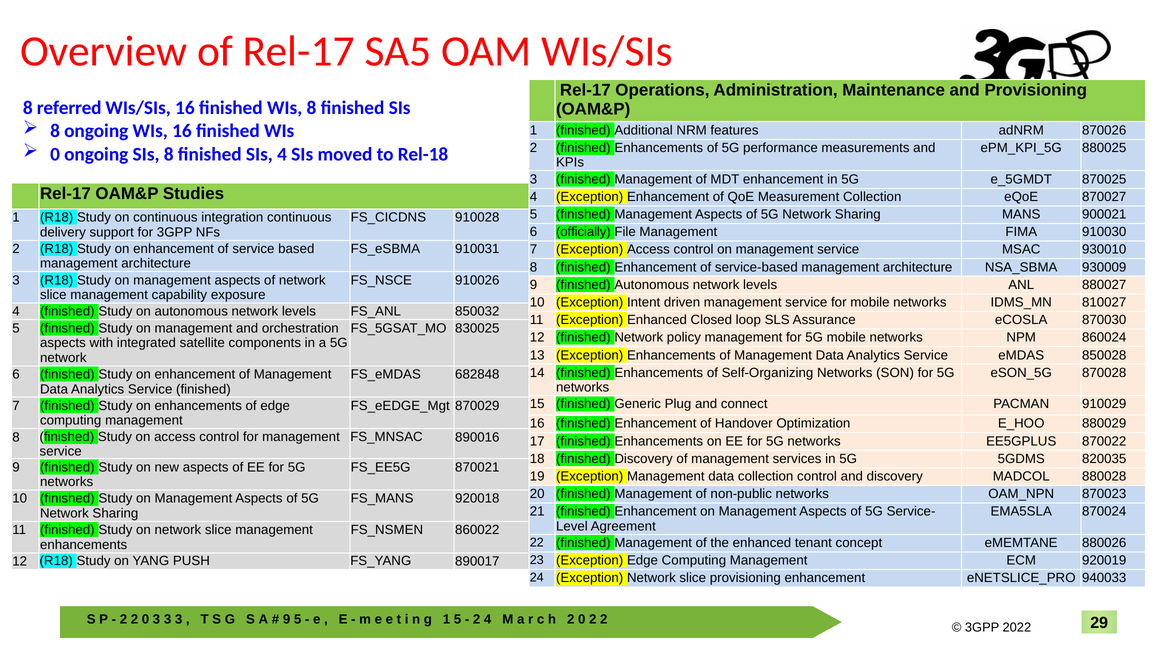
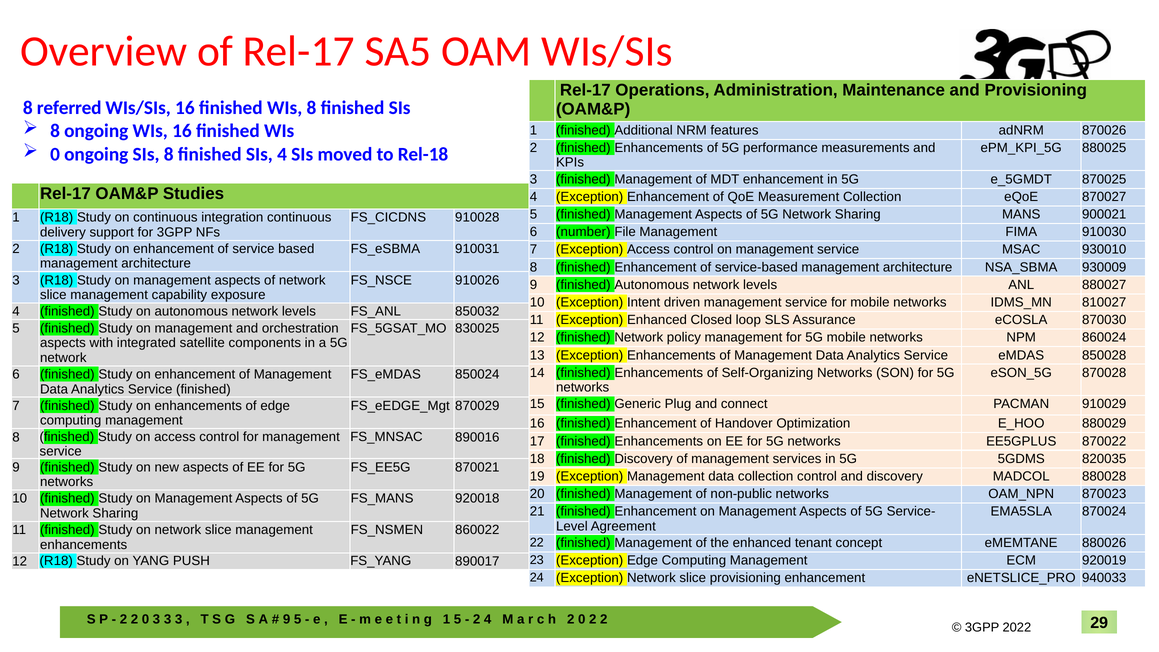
officially: officially -> number
682848: 682848 -> 850024
